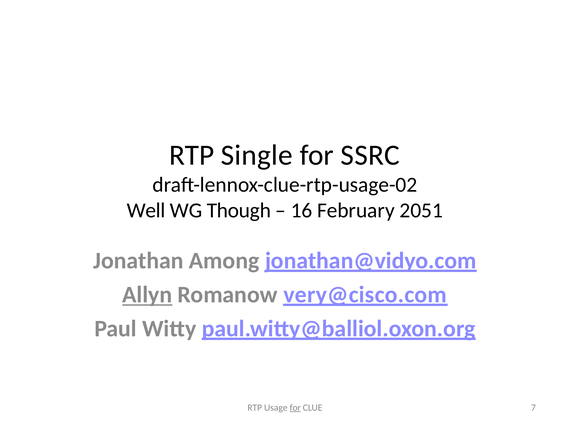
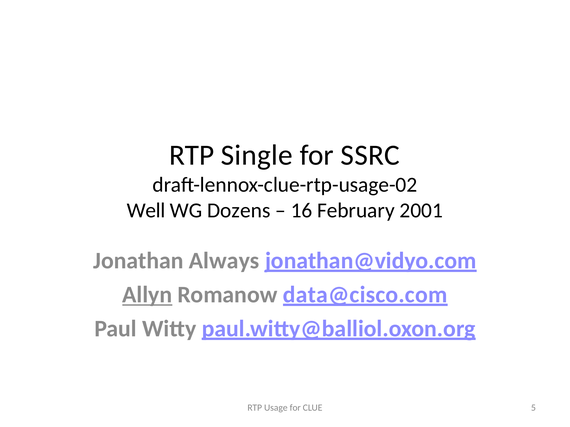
Though: Though -> Dozens
2051: 2051 -> 2001
Among: Among -> Always
very@cisco.com: very@cisco.com -> data@cisco.com
for at (295, 408) underline: present -> none
7: 7 -> 5
